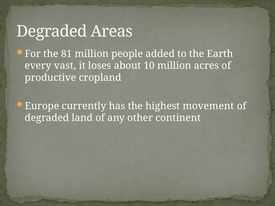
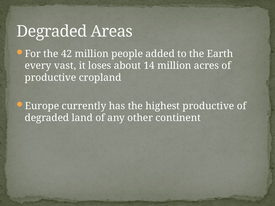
81: 81 -> 42
10: 10 -> 14
highest movement: movement -> productive
